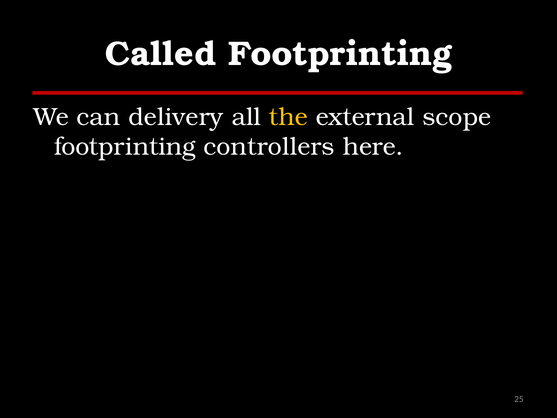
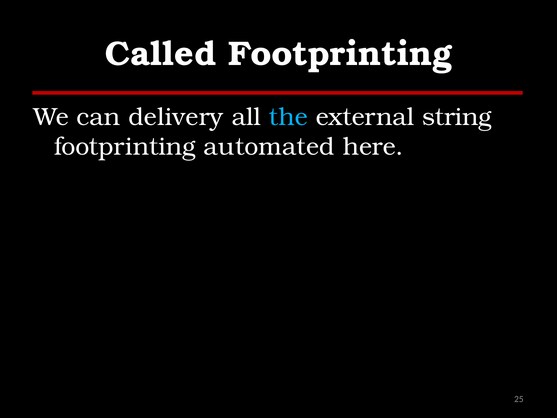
the colour: yellow -> light blue
scope: scope -> string
controllers: controllers -> automated
